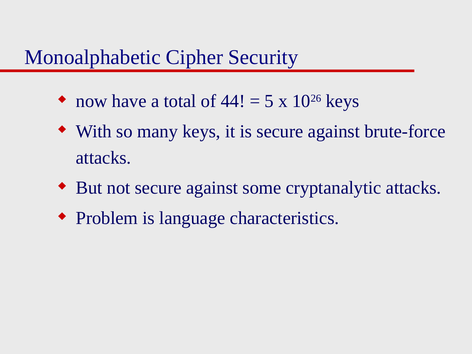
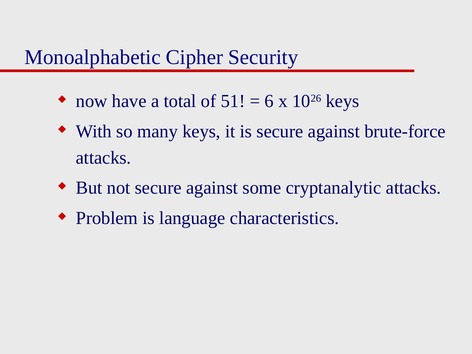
44: 44 -> 51
5: 5 -> 6
